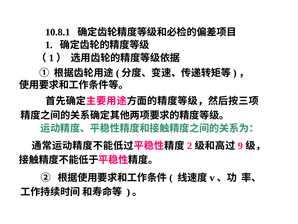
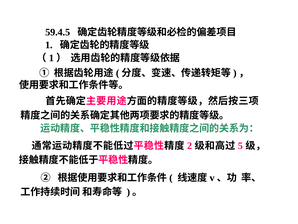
10.8.1: 10.8.1 -> 59.4.5
9: 9 -> 5
